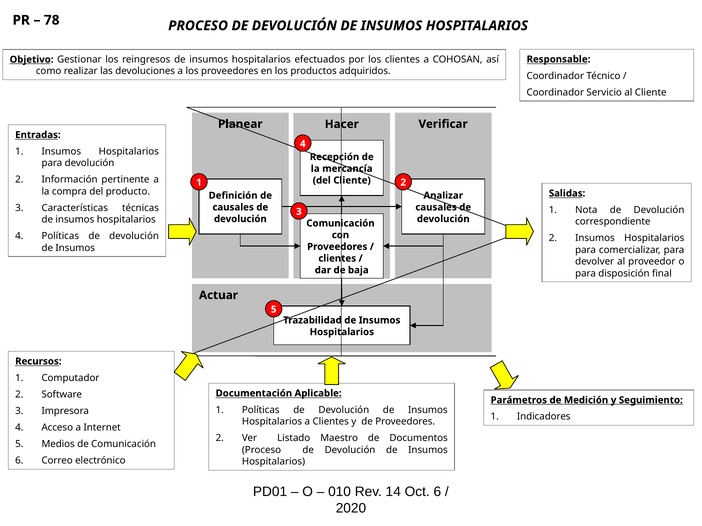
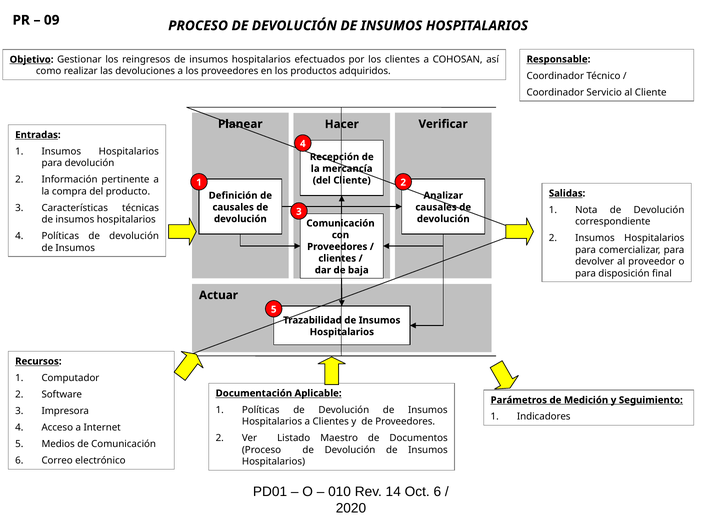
78: 78 -> 09
